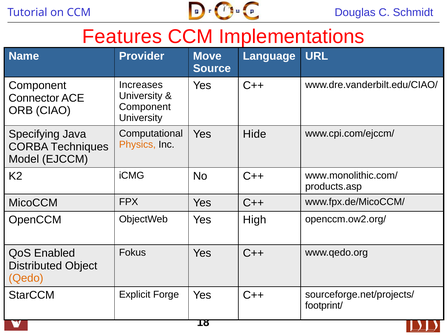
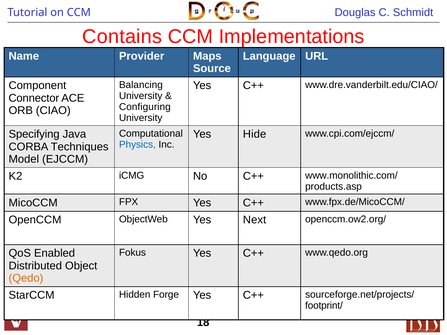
Features: Features -> Contains
Move: Move -> Maps
Increases: Increases -> Balancing
Component at (145, 107): Component -> Configuring
Physics colour: orange -> blue
High: High -> Next
Explicit: Explicit -> Hidden
